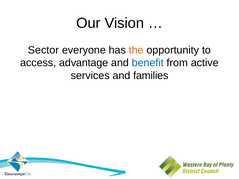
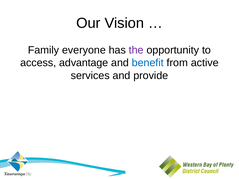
Sector: Sector -> Family
the colour: orange -> purple
families: families -> provide
